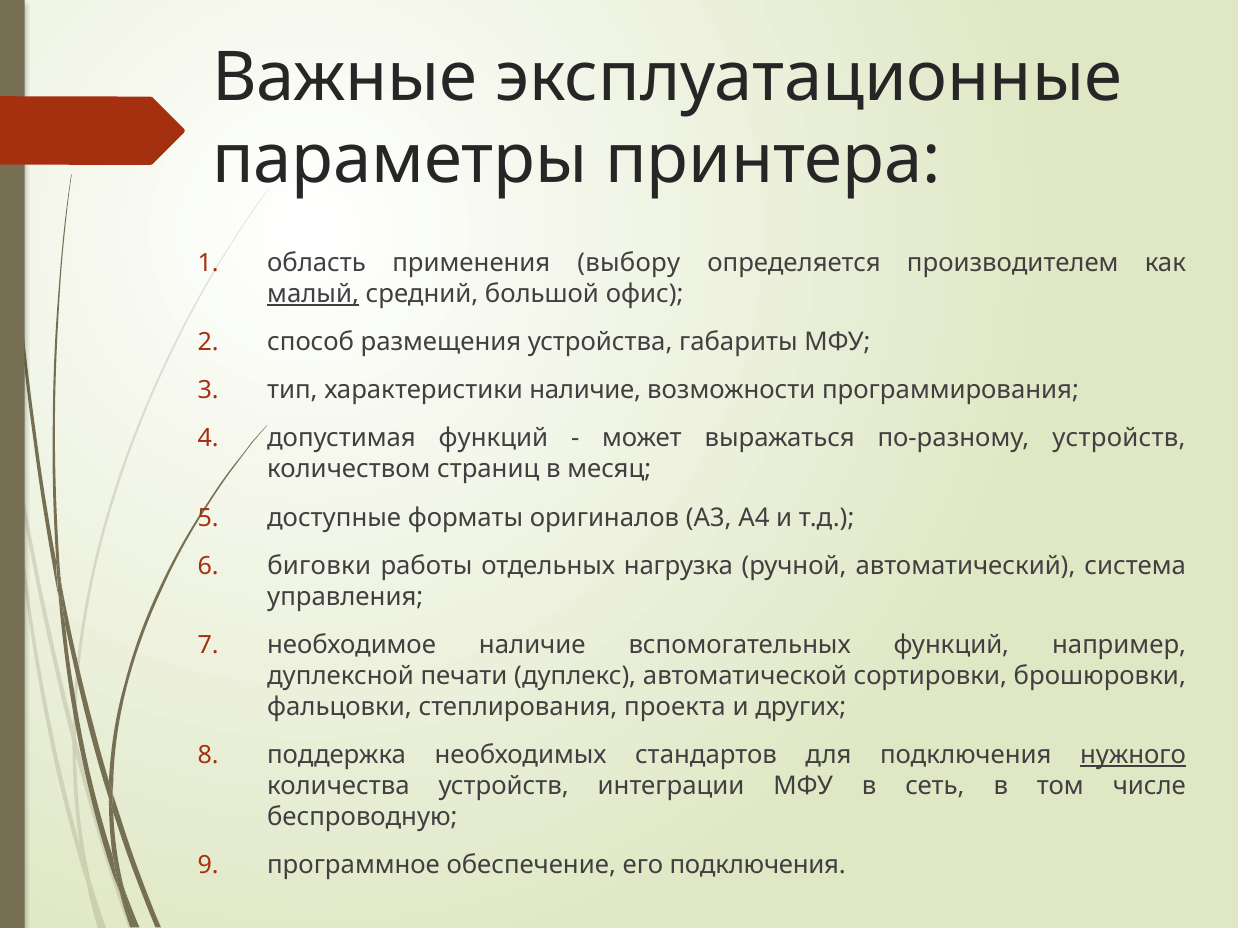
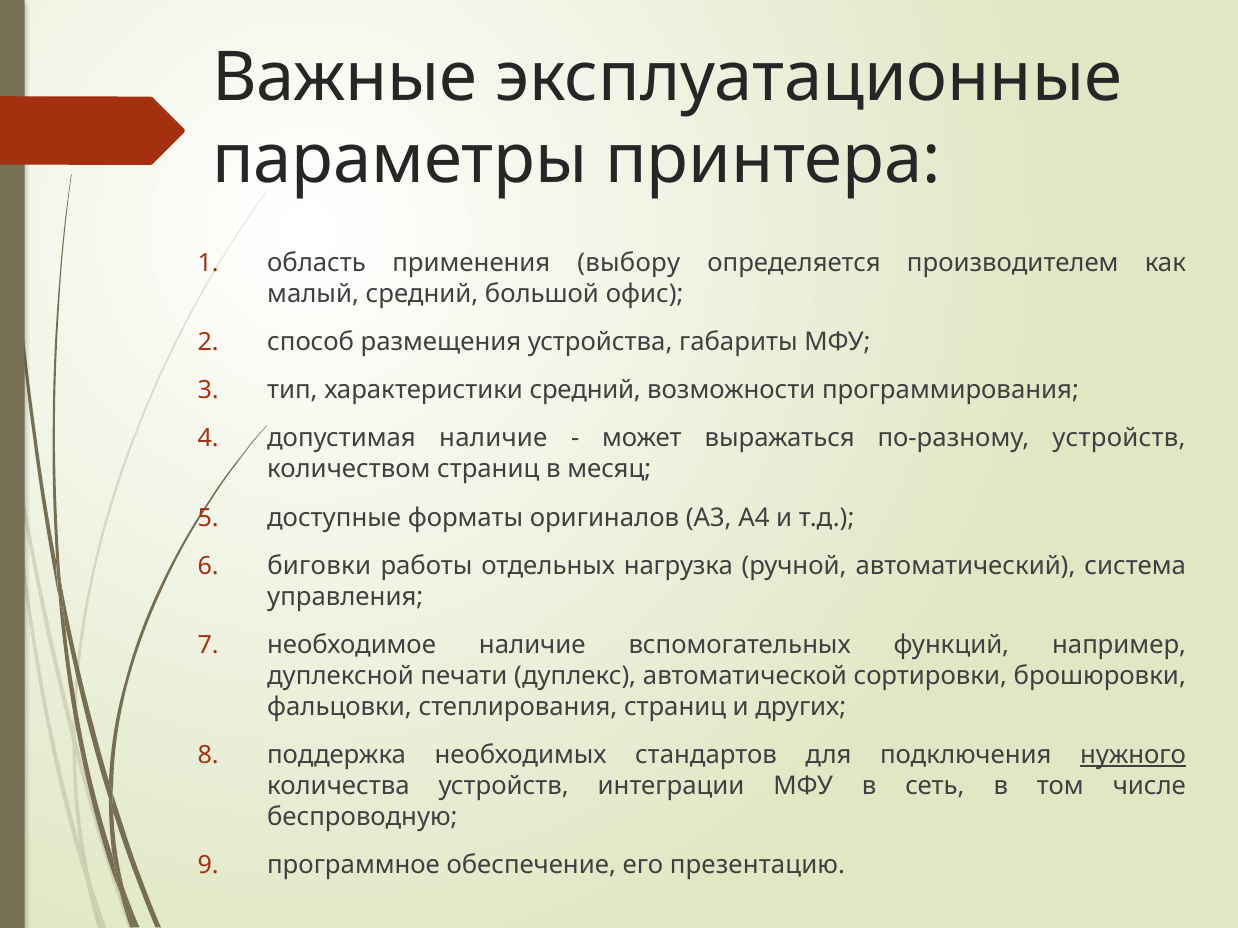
малый underline: present -> none
характеристики наличие: наличие -> средний
допустимая функций: функций -> наличие
степлирования проекта: проекта -> страниц
его подключения: подключения -> презентацию
